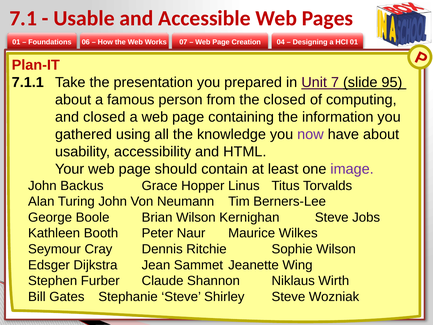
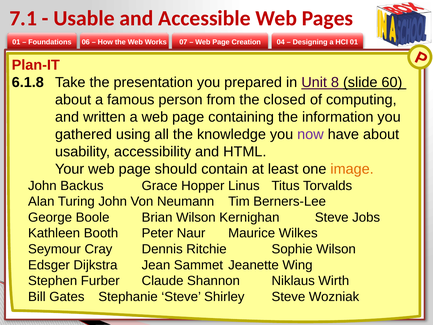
7.1.1: 7.1.1 -> 6.1.8
7: 7 -> 8
95: 95 -> 60
and closed: closed -> written
image colour: purple -> orange
